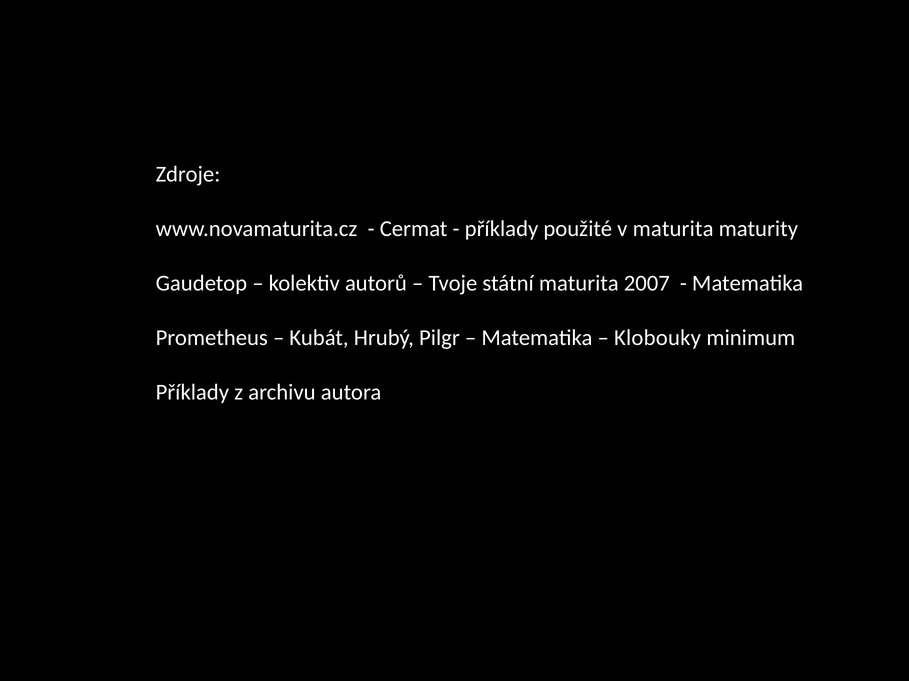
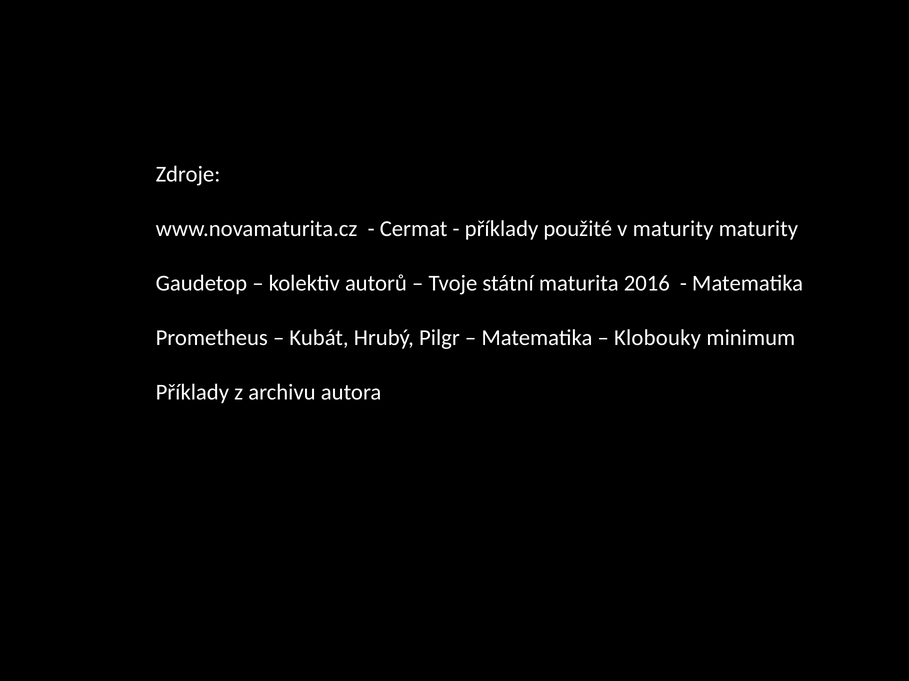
v maturita: maturita -> maturity
2007: 2007 -> 2016
